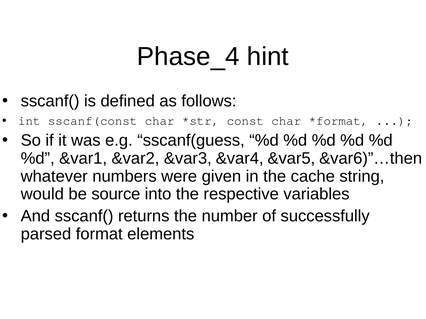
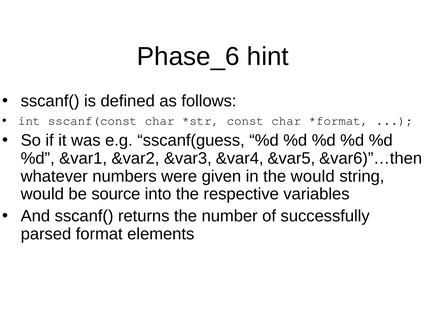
Phase_4: Phase_4 -> Phase_6
the cache: cache -> would
